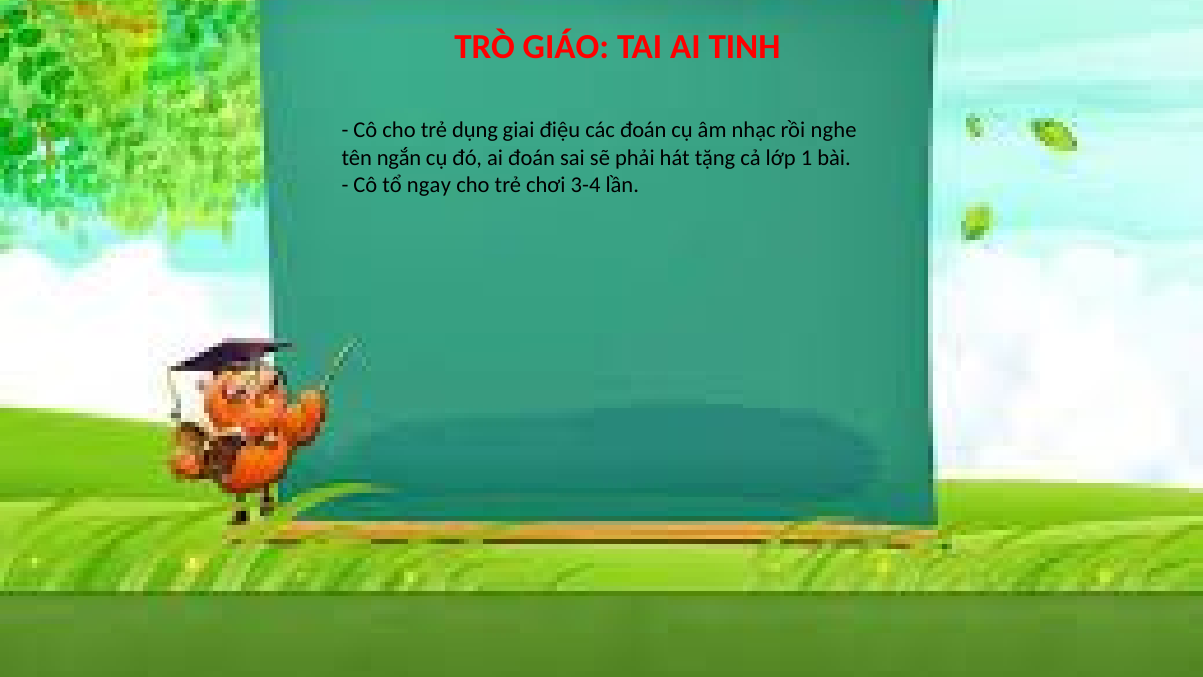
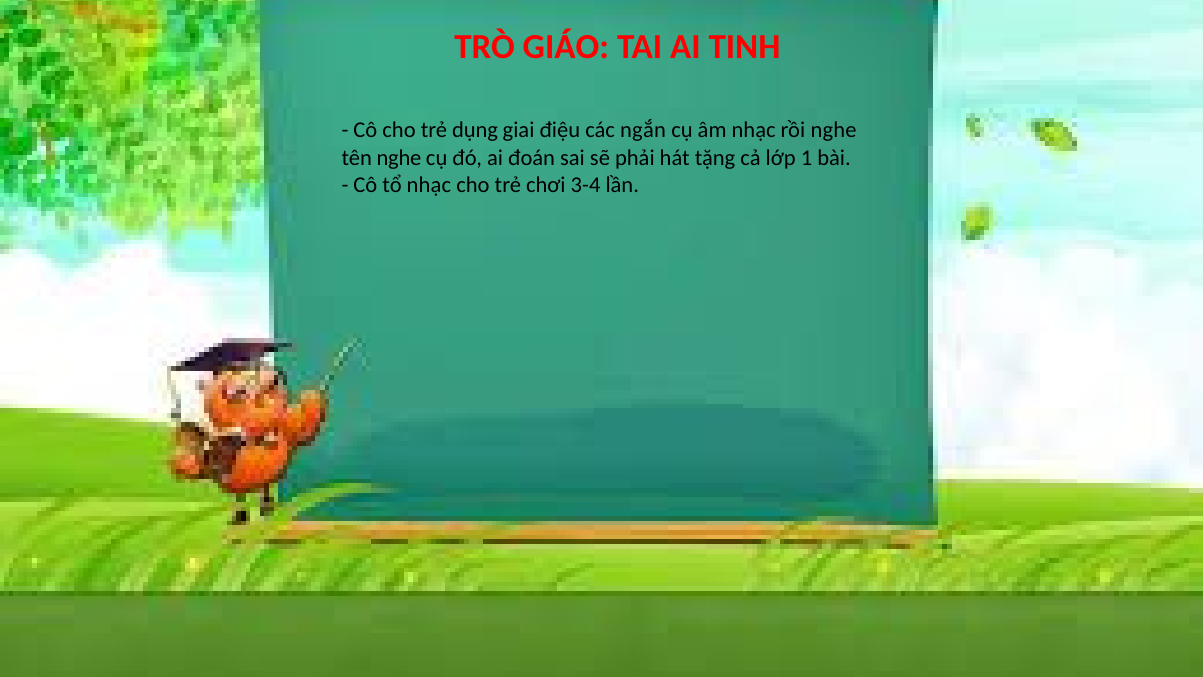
các đoán: đoán -> ngắn
tên ngắn: ngắn -> nghe
tổ ngay: ngay -> nhạc
